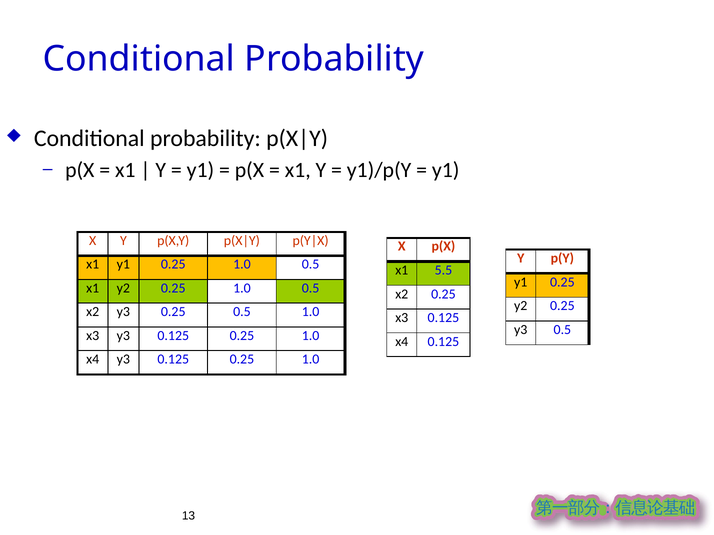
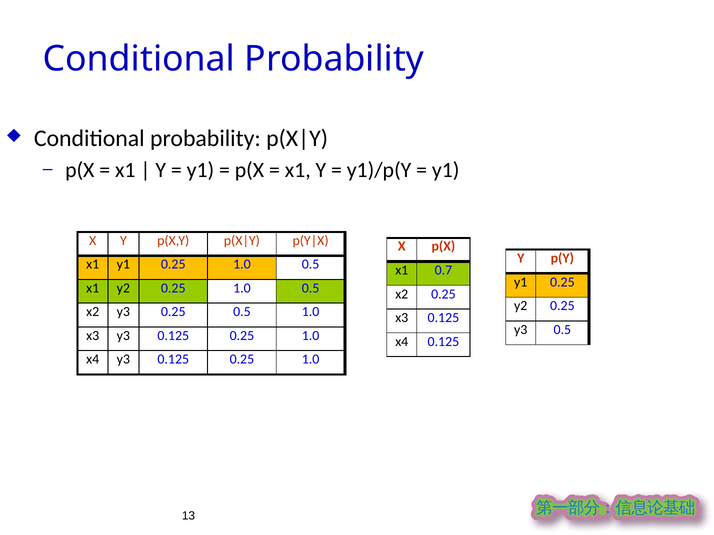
5.5: 5.5 -> 0.7
